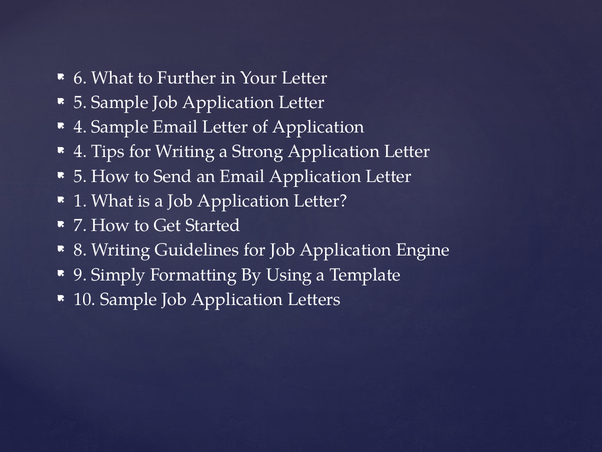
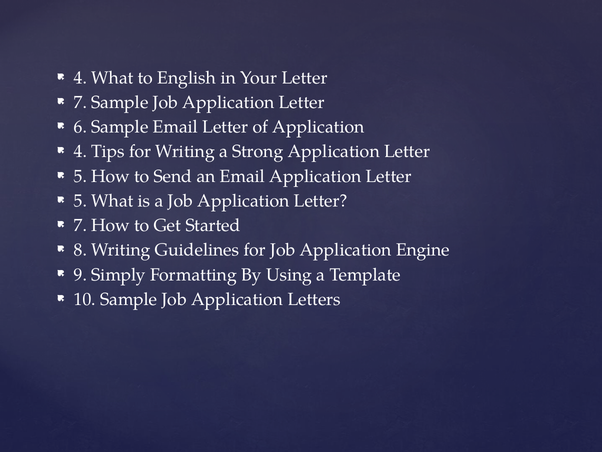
6 at (80, 78): 6 -> 4
Further: Further -> English
5 at (80, 102): 5 -> 7
4 at (80, 127): 4 -> 6
1 at (80, 201): 1 -> 5
